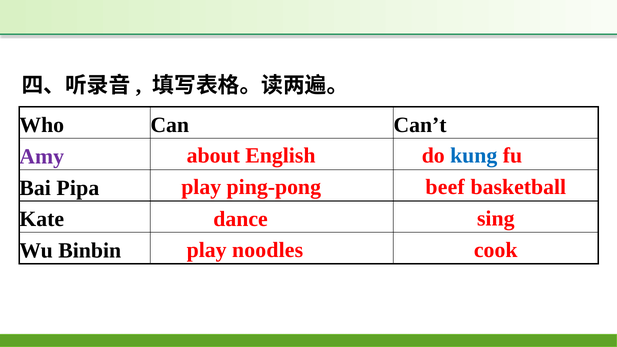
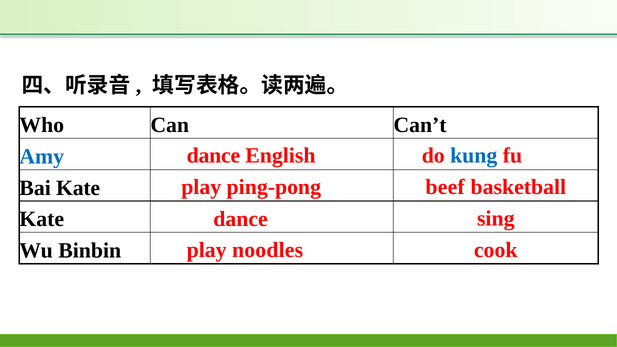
about at (213, 156): about -> dance
Amy colour: purple -> blue
Bai Pipa: Pipa -> Kate
